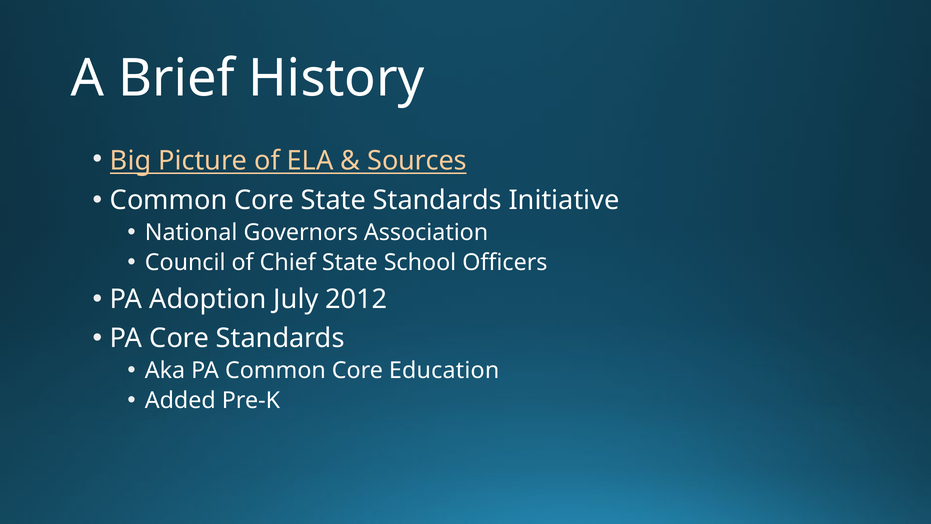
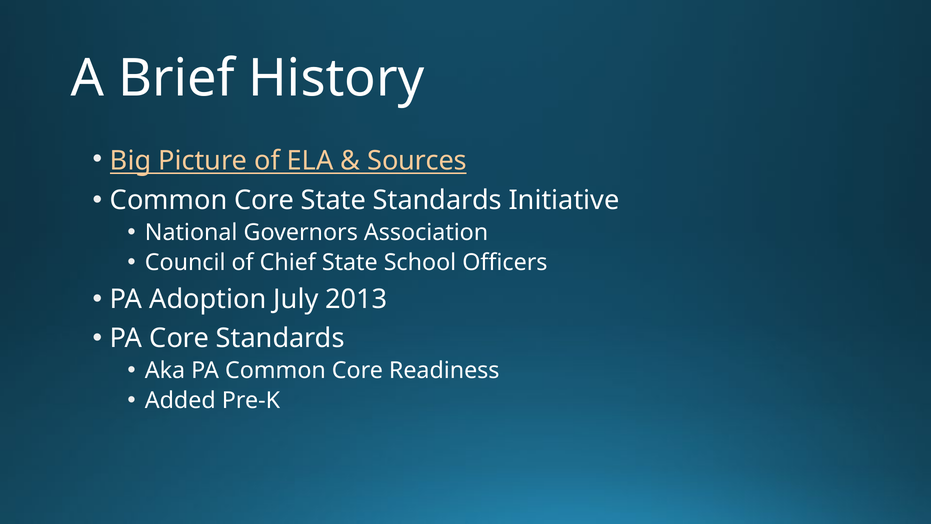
2012: 2012 -> 2013
Education: Education -> Readiness
